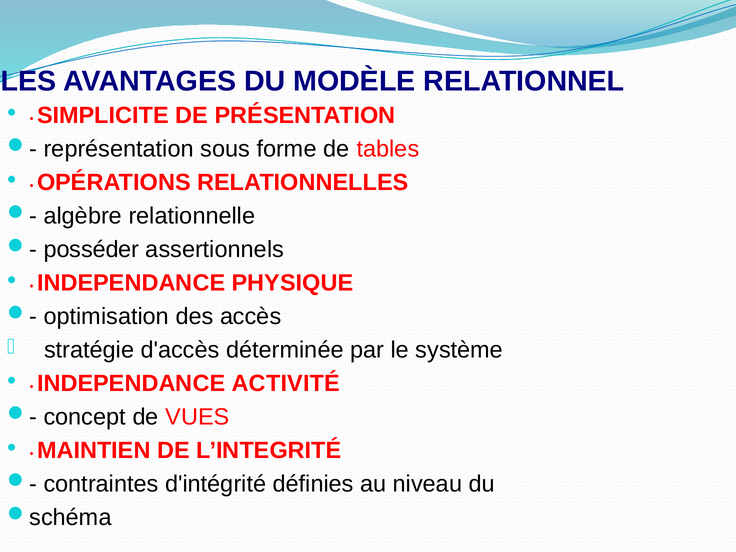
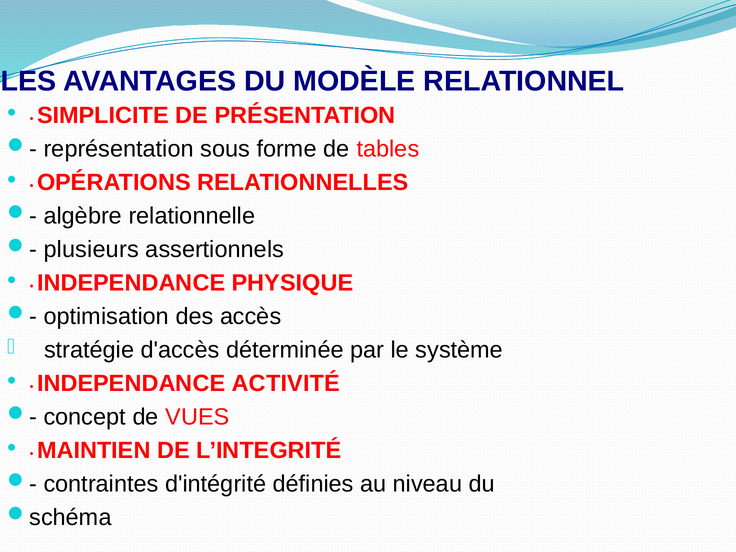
posséder: posséder -> plusieurs
